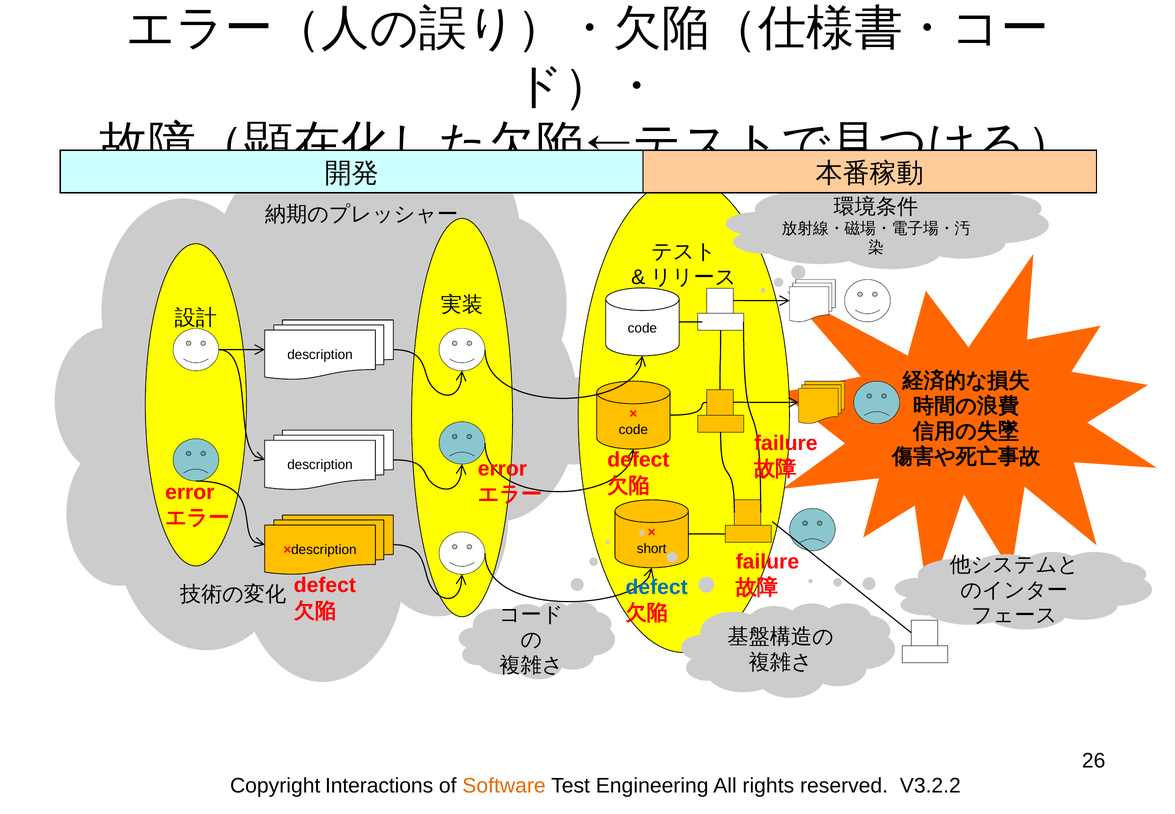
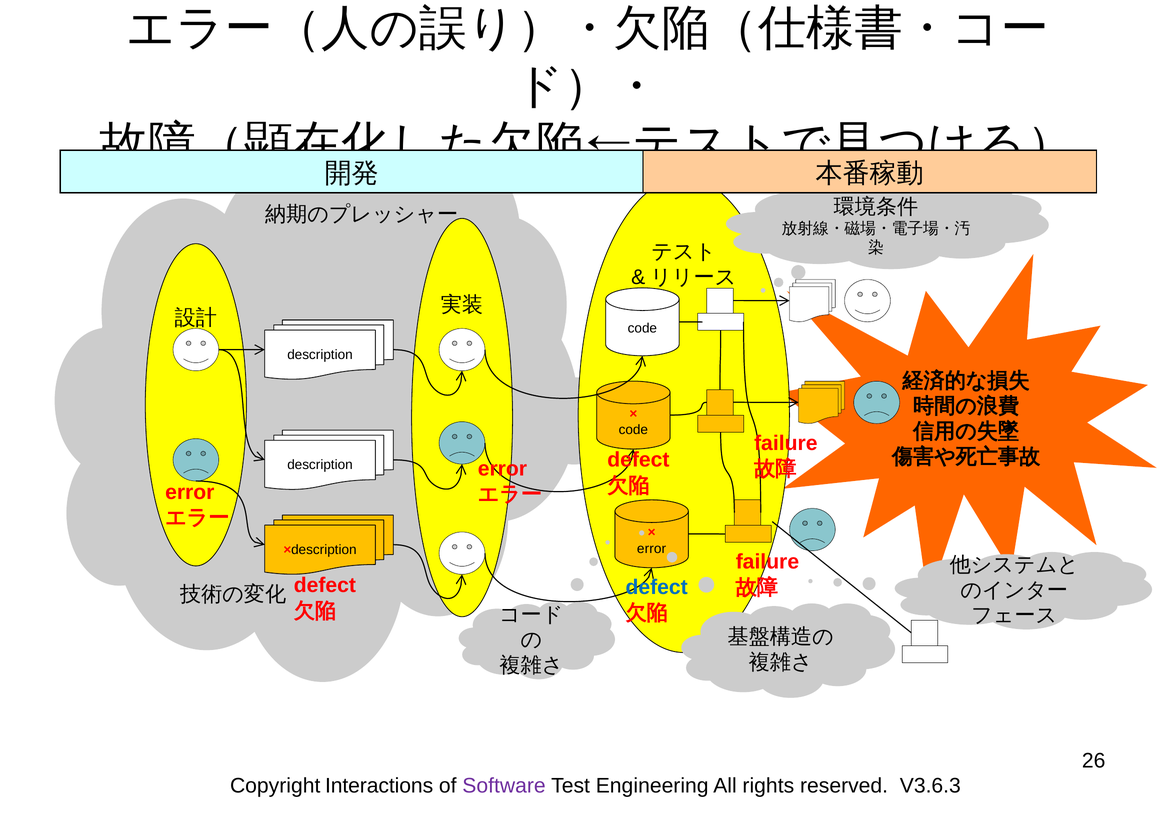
short at (652, 548): short -> error
Software colour: orange -> purple
V3.2.2: V3.2.2 -> V3.6.3
